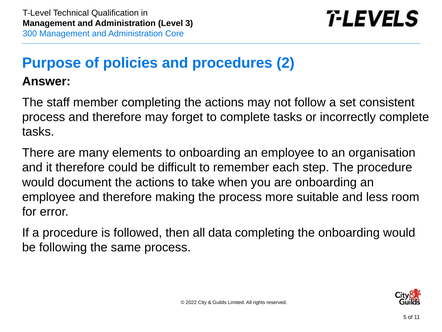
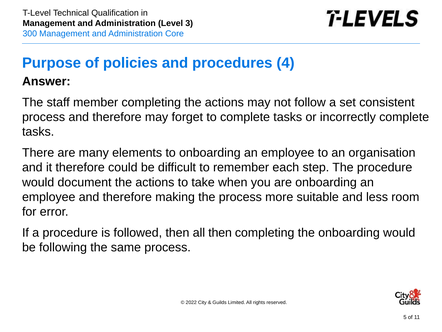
2: 2 -> 4
all data: data -> then
